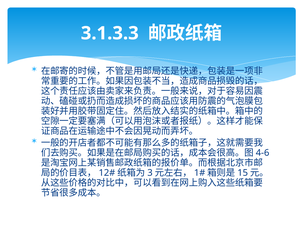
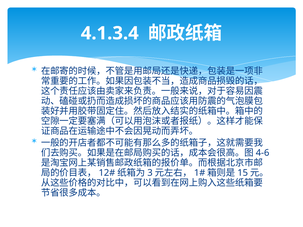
3.1.3.3: 3.1.3.3 -> 4.1.3.4
